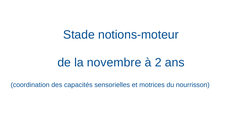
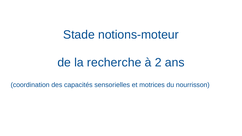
novembre: novembre -> recherche
